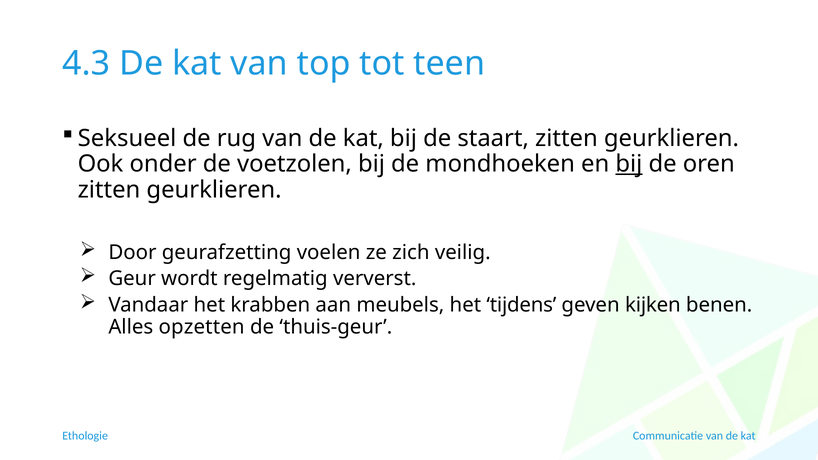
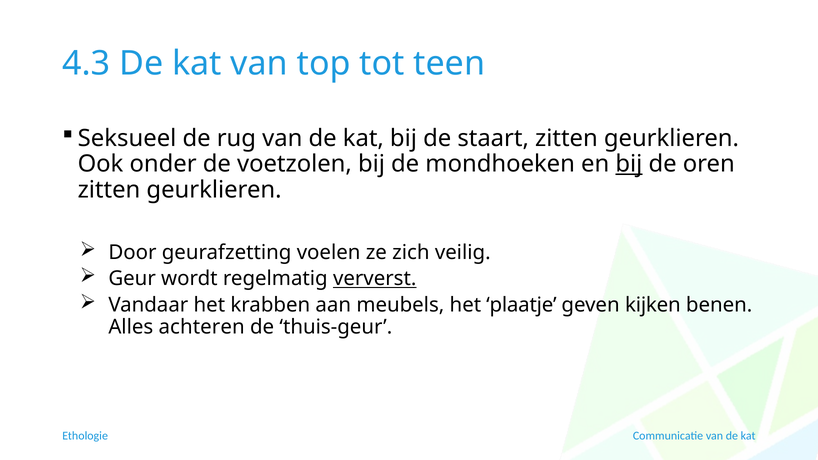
ververst underline: none -> present
tijdens: tijdens -> plaatje
opzetten: opzetten -> achteren
